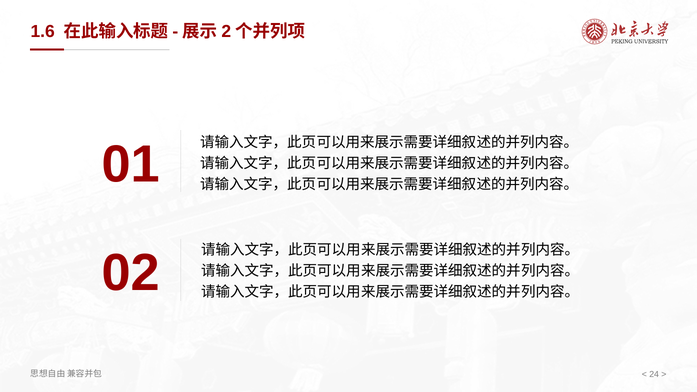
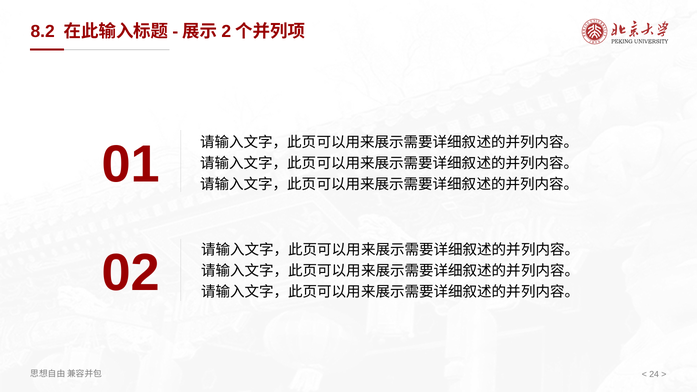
1.6: 1.6 -> 8.2
